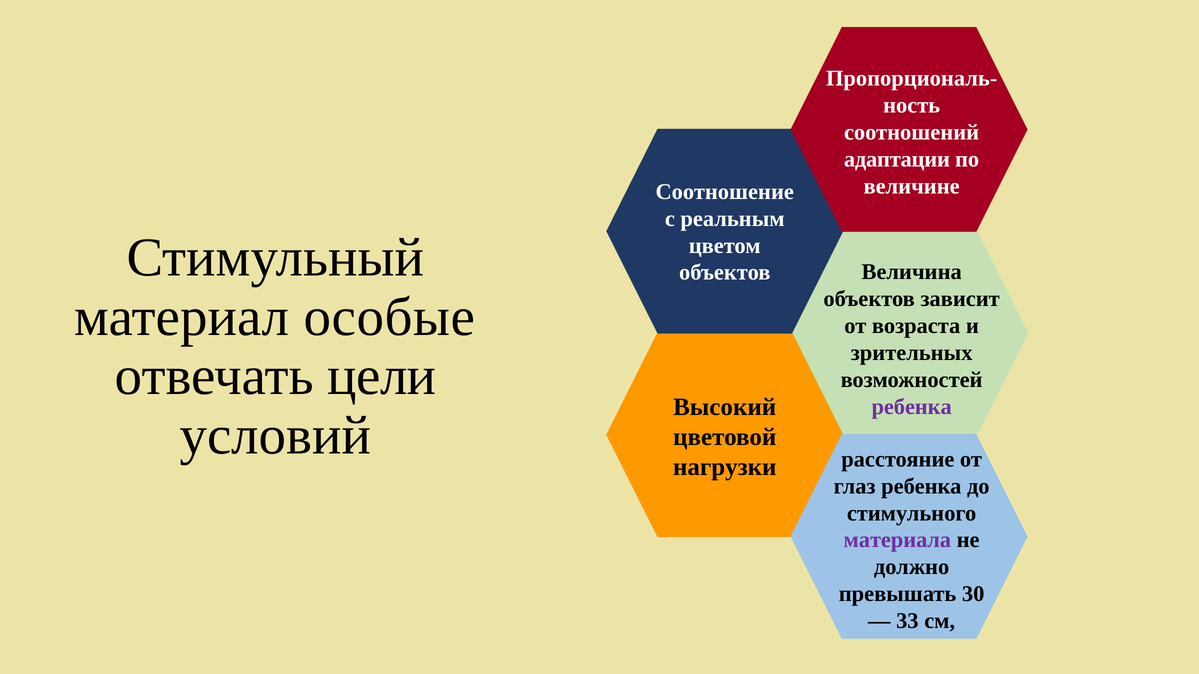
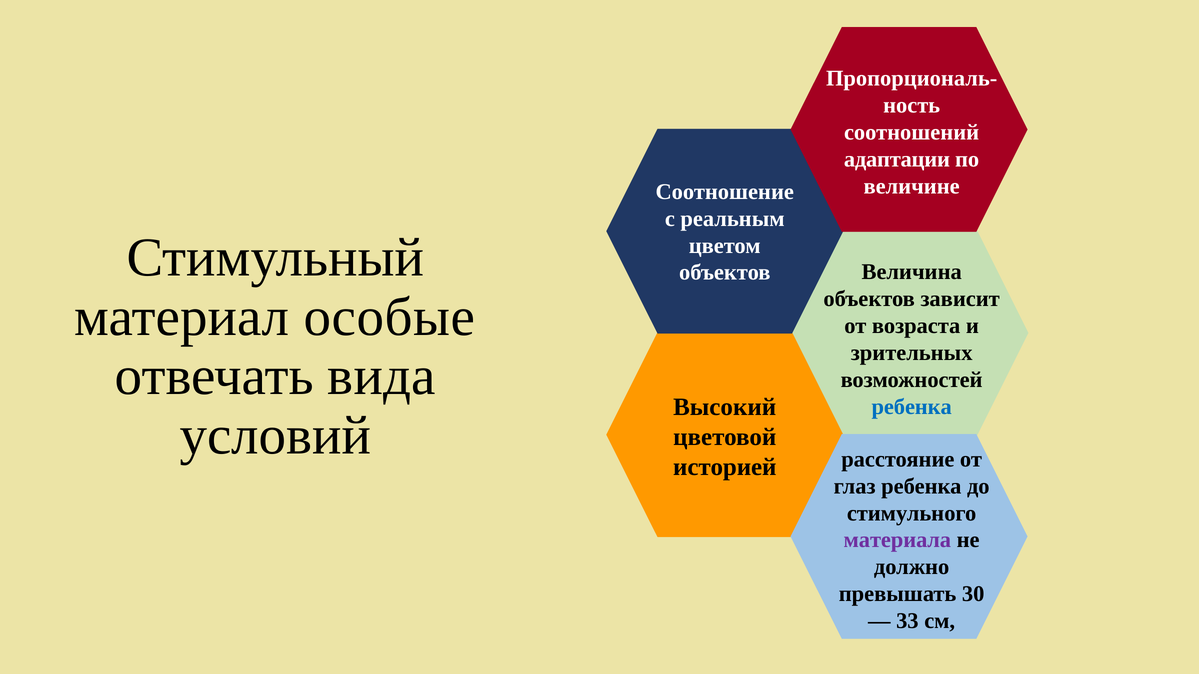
цели: цели -> вида
ребенка at (912, 407) colour: purple -> blue
нагрузки: нагрузки -> историей
